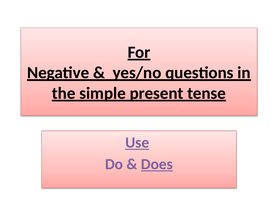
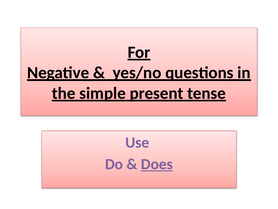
Use underline: present -> none
